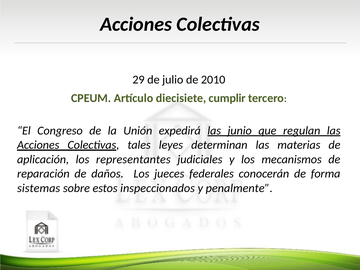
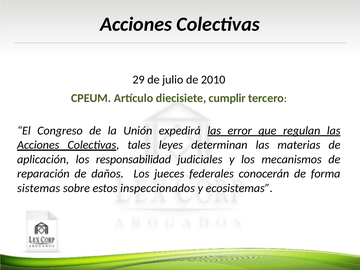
junio: junio -> error
representantes: representantes -> responsabilidad
penalmente: penalmente -> ecosistemas
